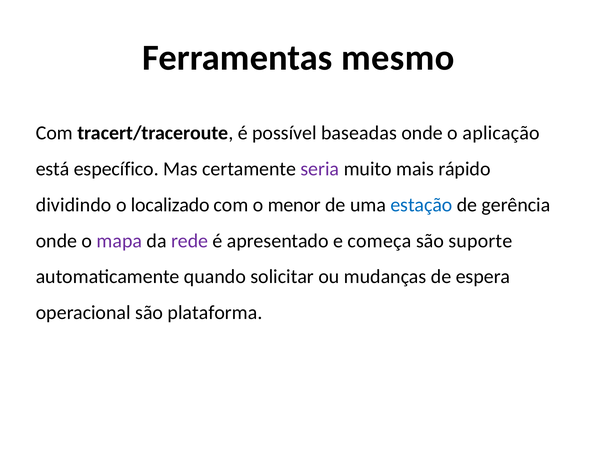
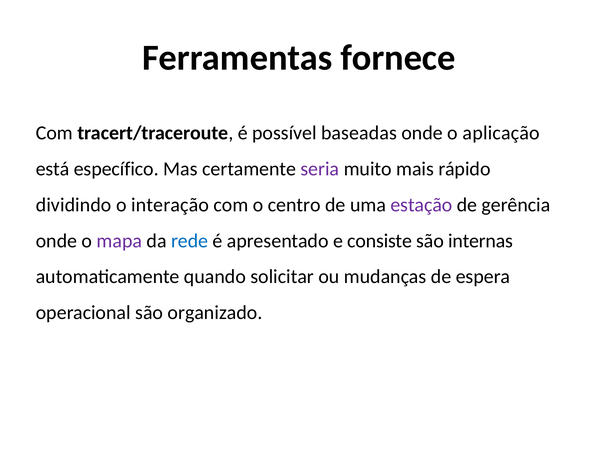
mesmo: mesmo -> fornece
localizado: localizado -> interação
menor: menor -> centro
estação colour: blue -> purple
rede colour: purple -> blue
começa: começa -> consiste
suporte: suporte -> internas
plataforma: plataforma -> organizado
